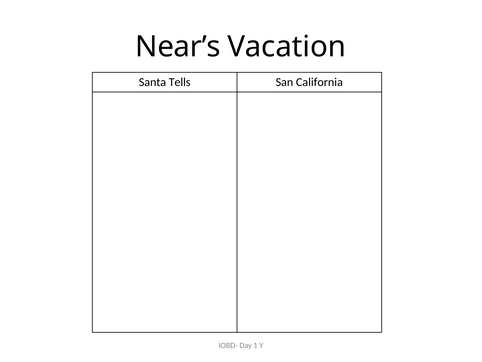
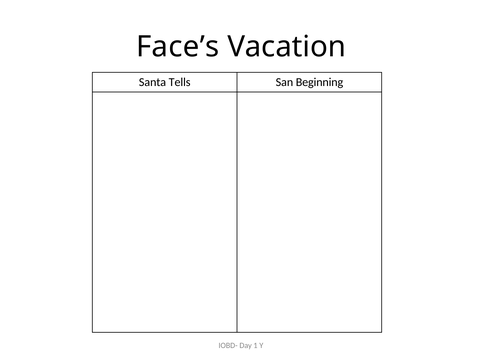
Near’s: Near’s -> Face’s
California: California -> Beginning
